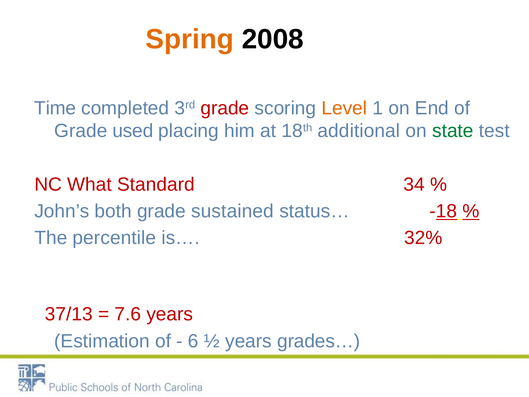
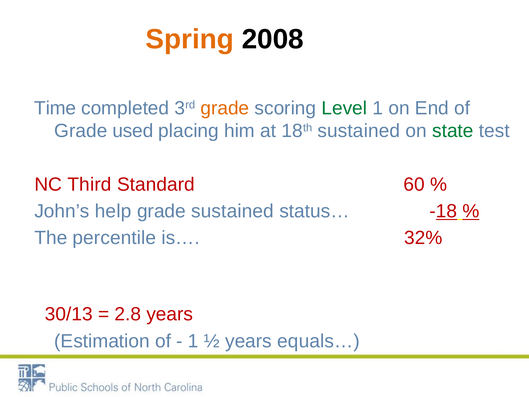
grade at (225, 108) colour: red -> orange
Level colour: orange -> green
18th additional: additional -> sustained
What: What -> Third
34: 34 -> 60
both: both -> help
37/13: 37/13 -> 30/13
7.6: 7.6 -> 2.8
6 at (193, 341): 6 -> 1
grades…: grades… -> equals…
